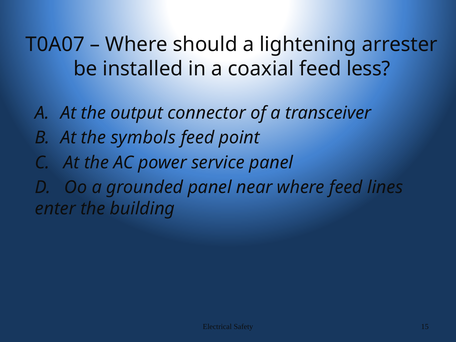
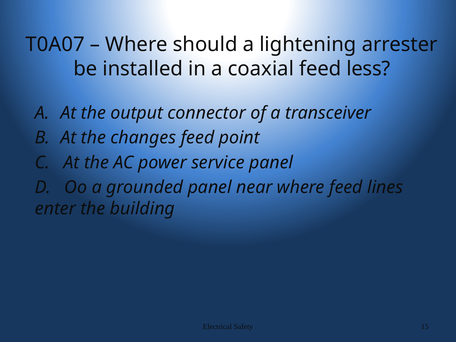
symbols: symbols -> changes
